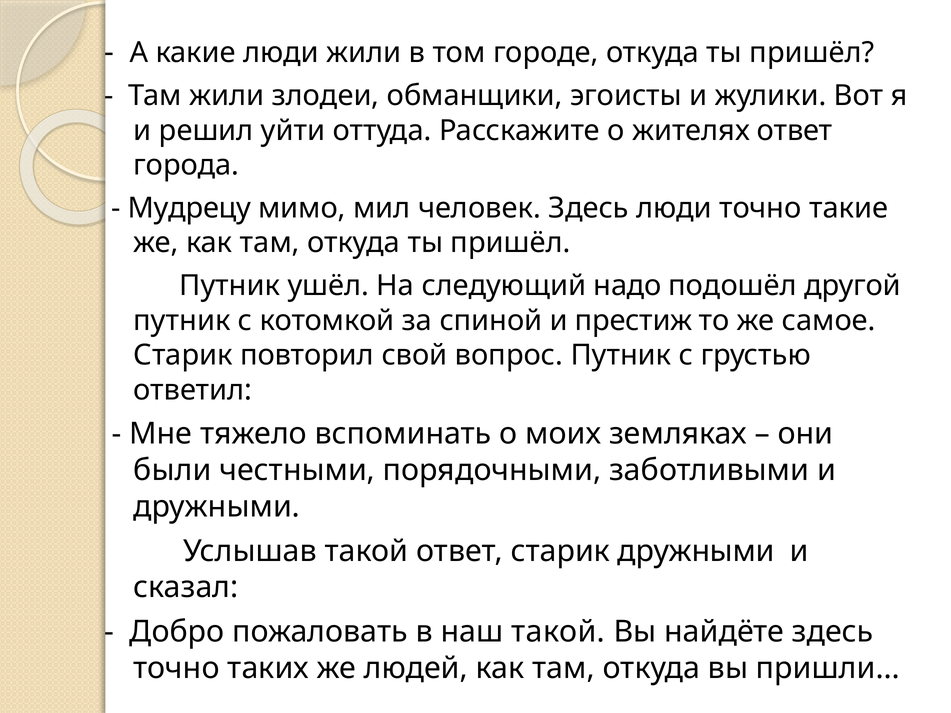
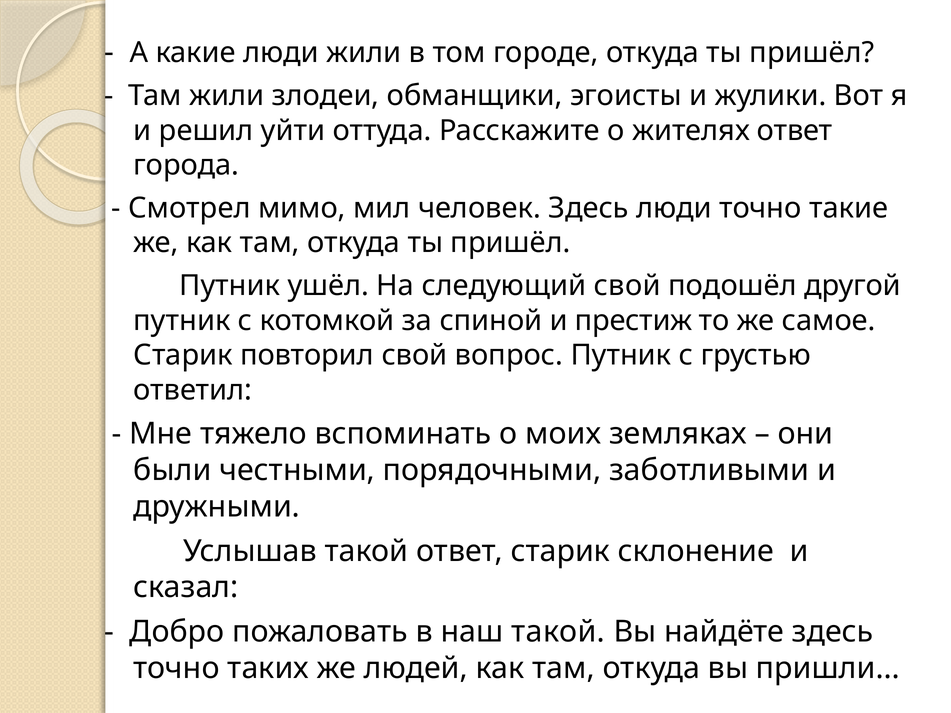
Мудрецу: Мудрецу -> Смотрел
следующий надо: надо -> свой
старик дружными: дружными -> склонение
